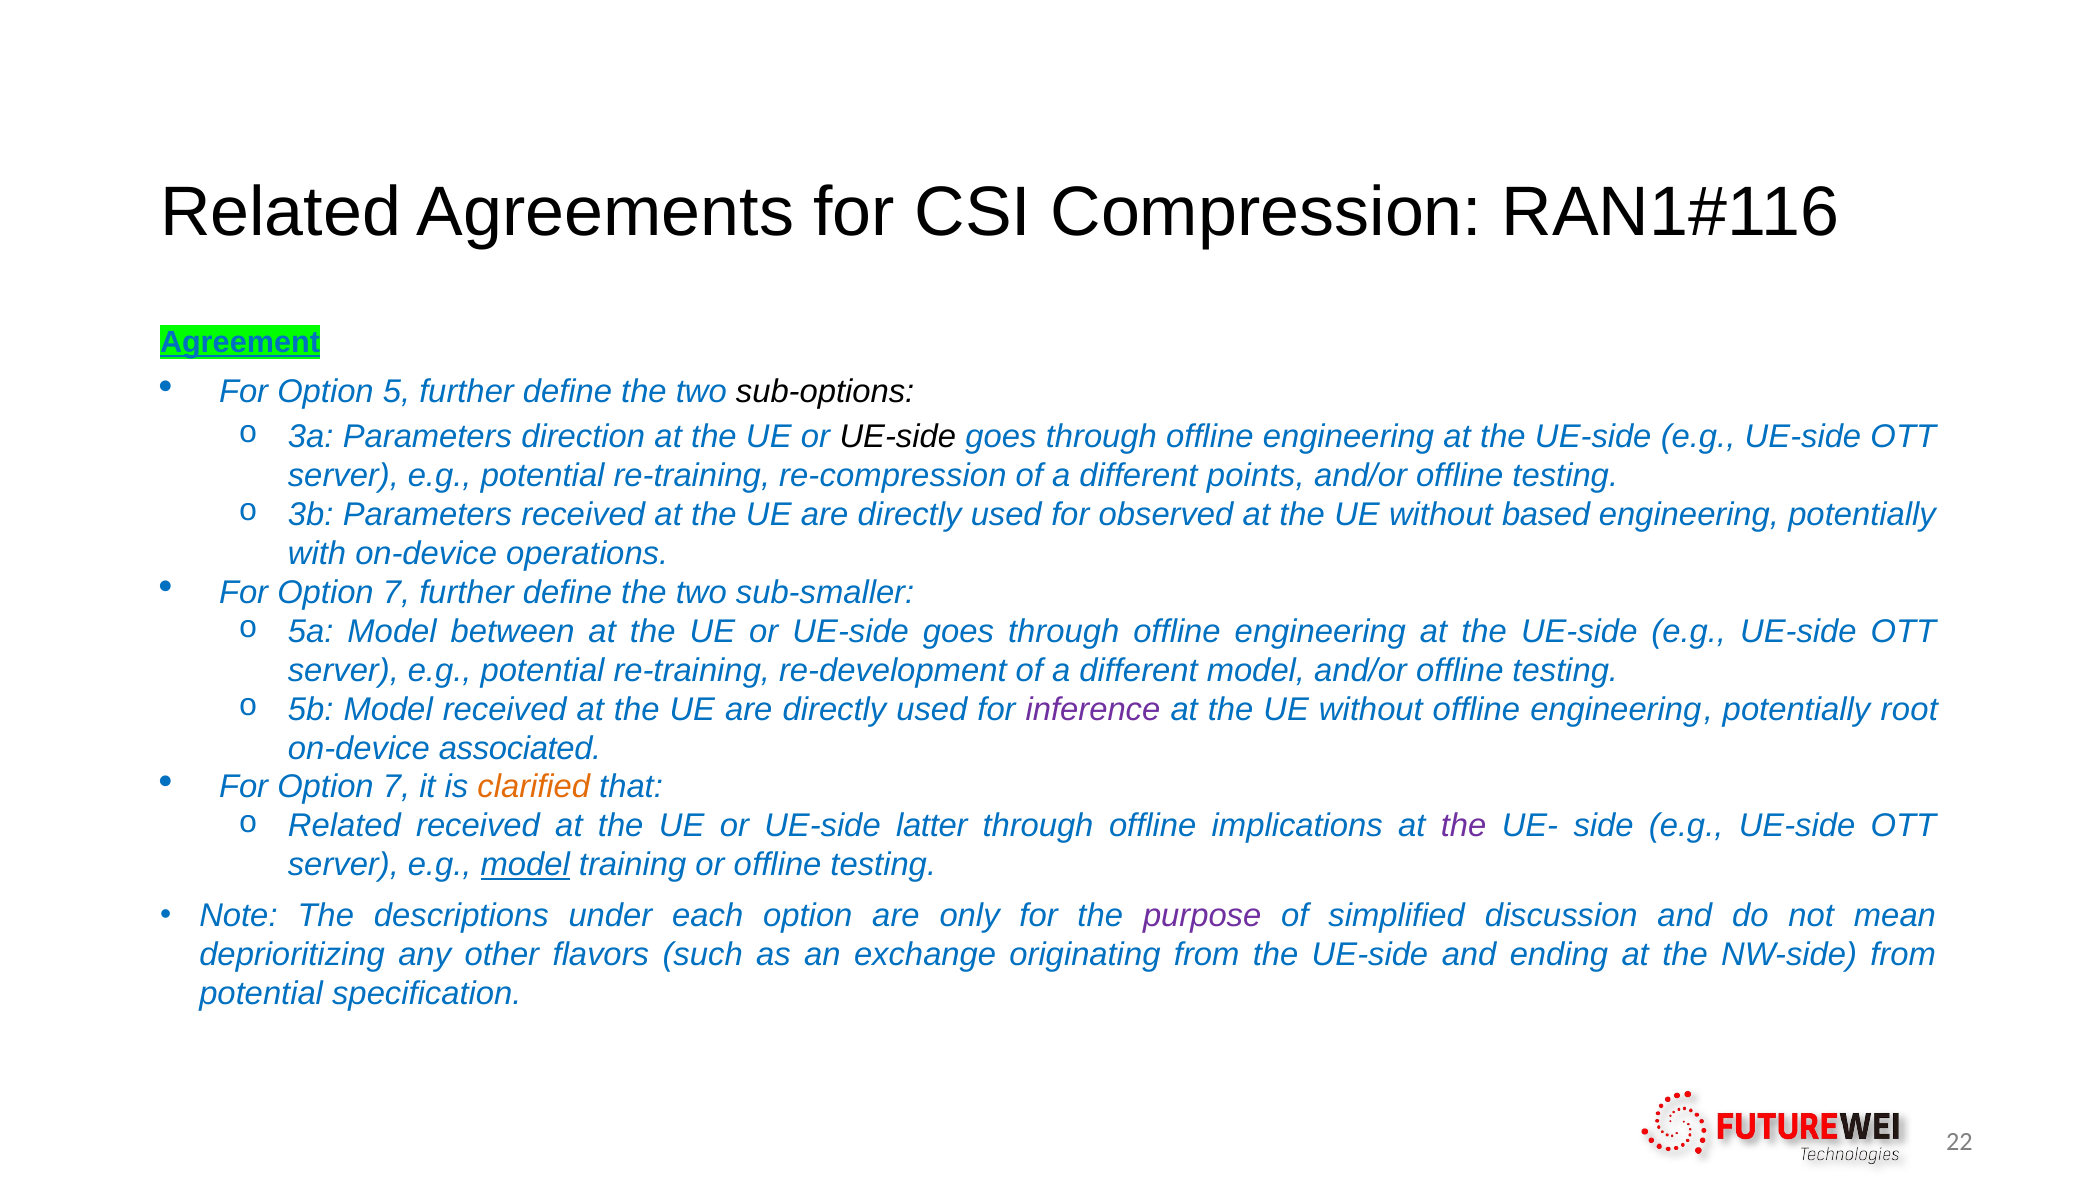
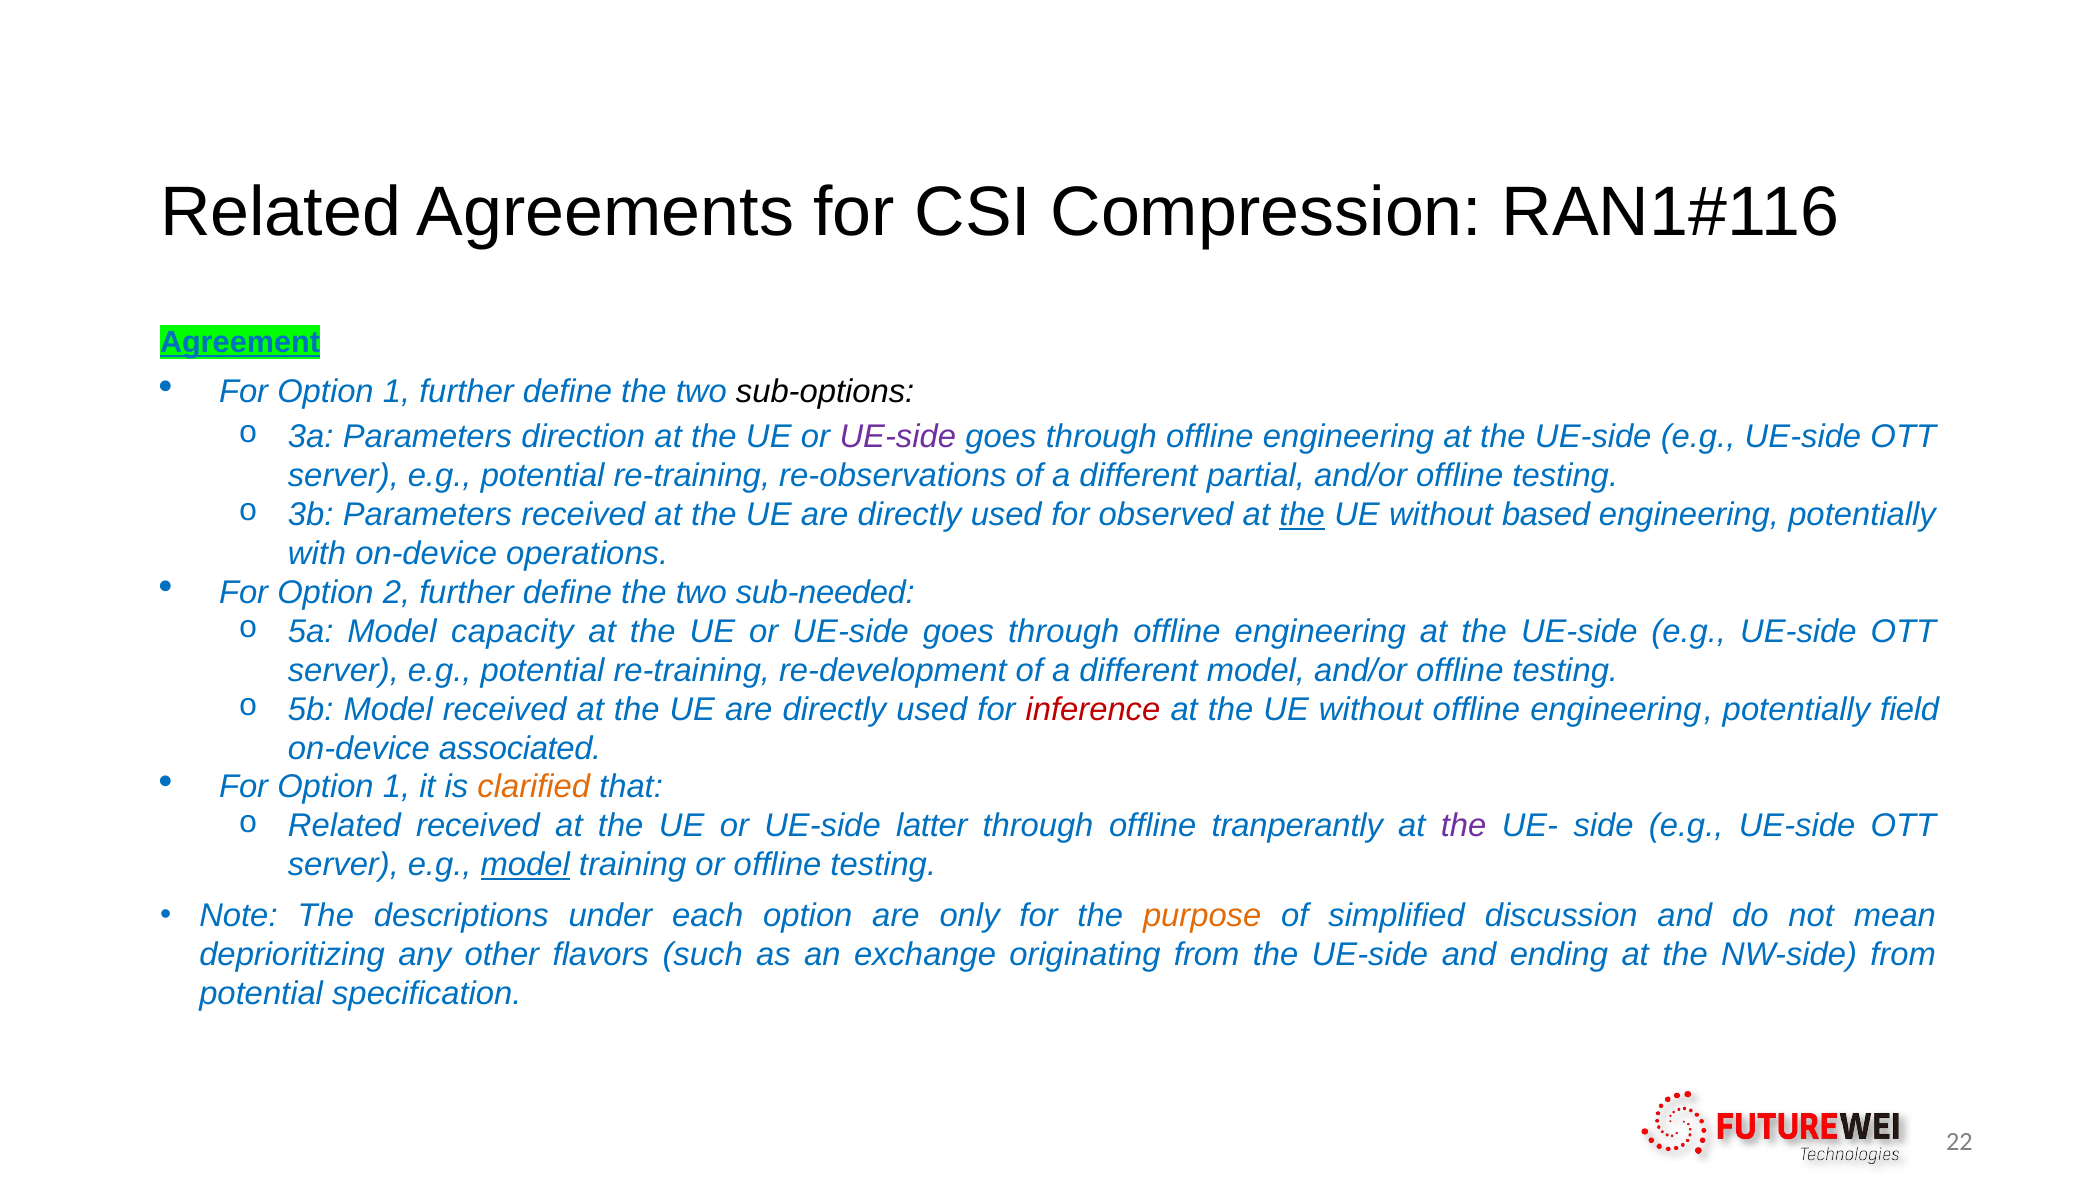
5 at (397, 392): 5 -> 1
UE-side at (898, 437) colour: black -> purple
re-compression: re-compression -> re-observations
points: points -> partial
the at (1302, 515) underline: none -> present
7 at (397, 592): 7 -> 2
sub-smaller: sub-smaller -> sub-needed
between: between -> capacity
inference colour: purple -> red
root: root -> field
7 at (397, 787): 7 -> 1
implications: implications -> tranperantly
purpose colour: purple -> orange
